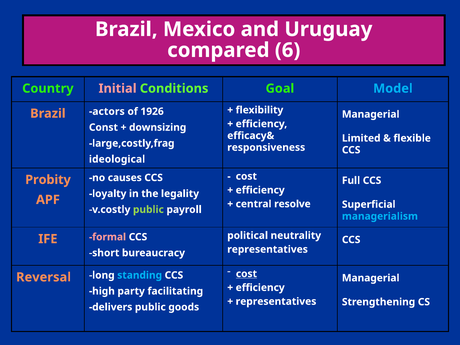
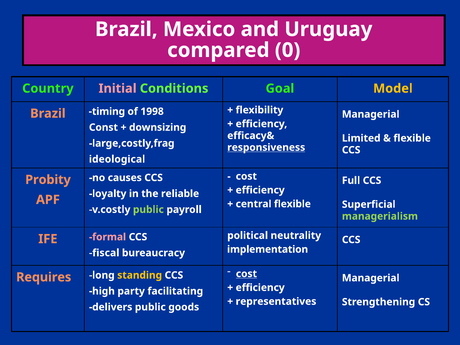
6: 6 -> 0
Model colour: light blue -> yellow
actors: actors -> timing
1926: 1926 -> 1998
responsiveness underline: none -> present
legality: legality -> reliable
central resolve: resolve -> flexible
managerialism colour: light blue -> light green
representatives at (268, 249): representatives -> implementation
short: short -> fiscal
Reversal: Reversal -> Requires
standing colour: light blue -> yellow
